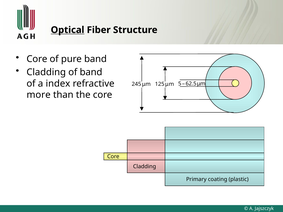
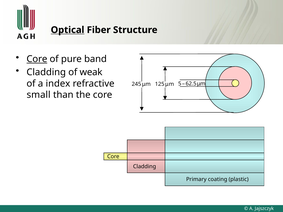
Core at (37, 59) underline: none -> present
of band: band -> weak
more: more -> small
